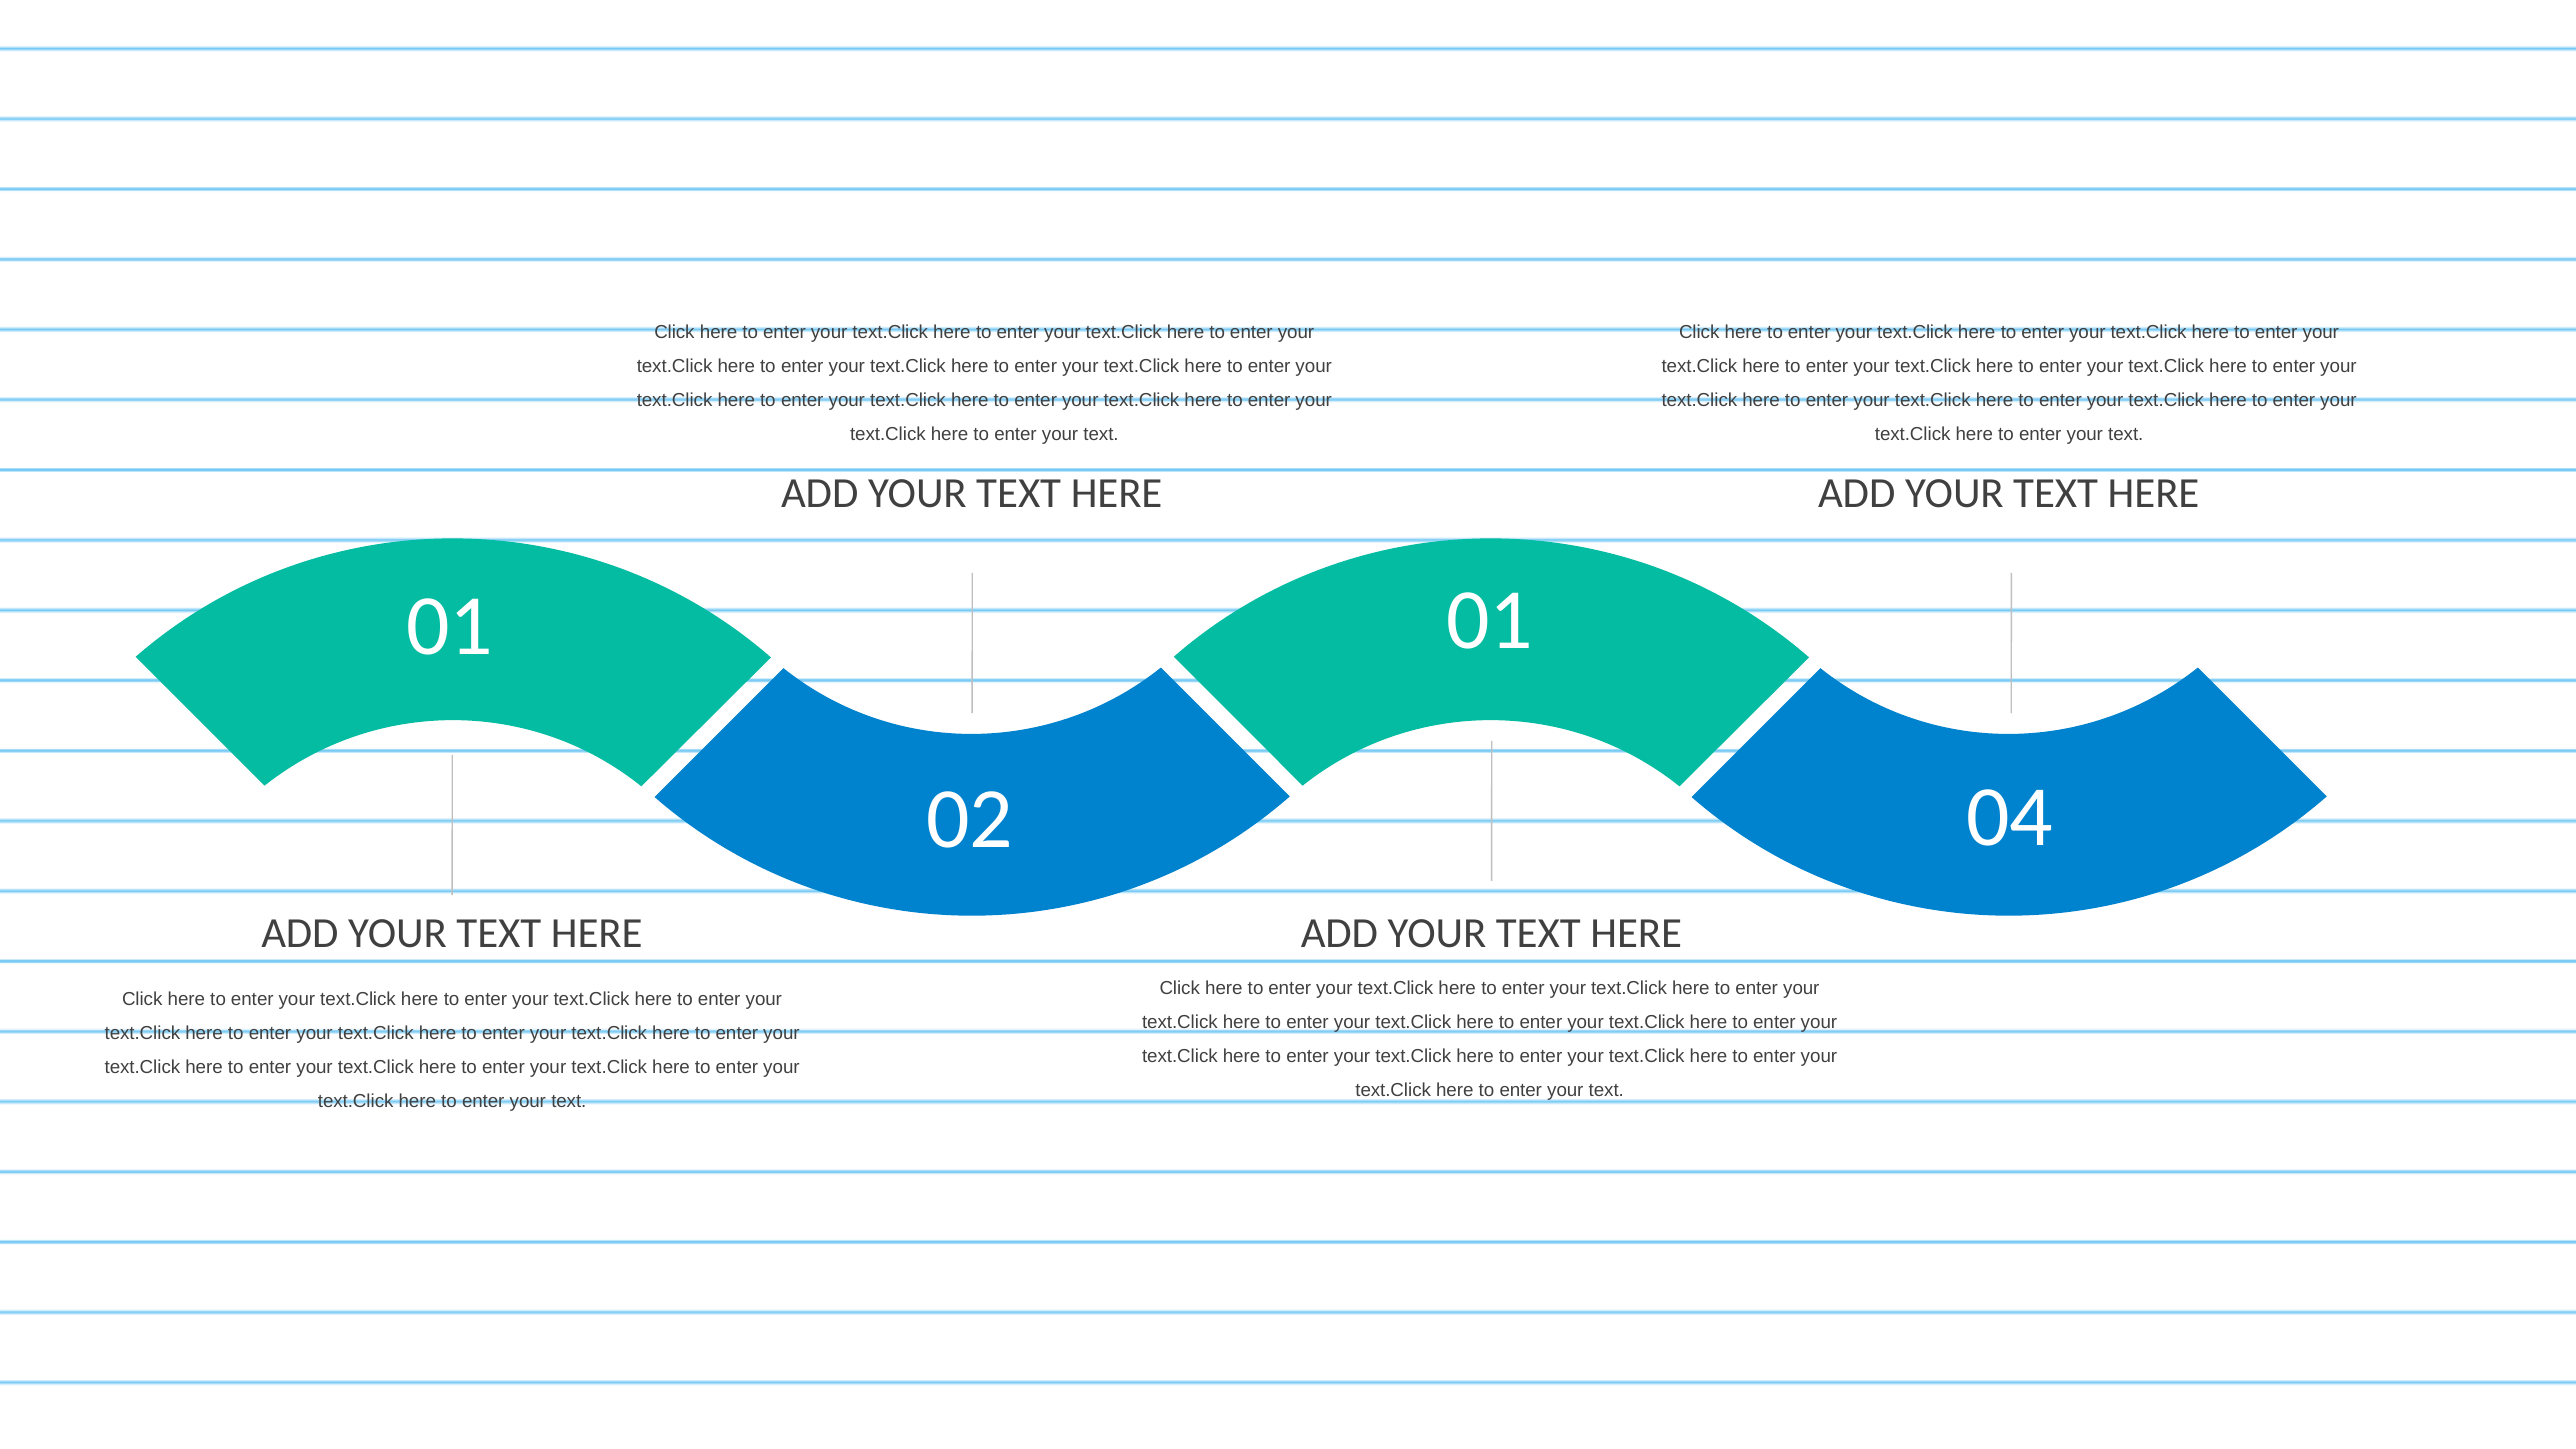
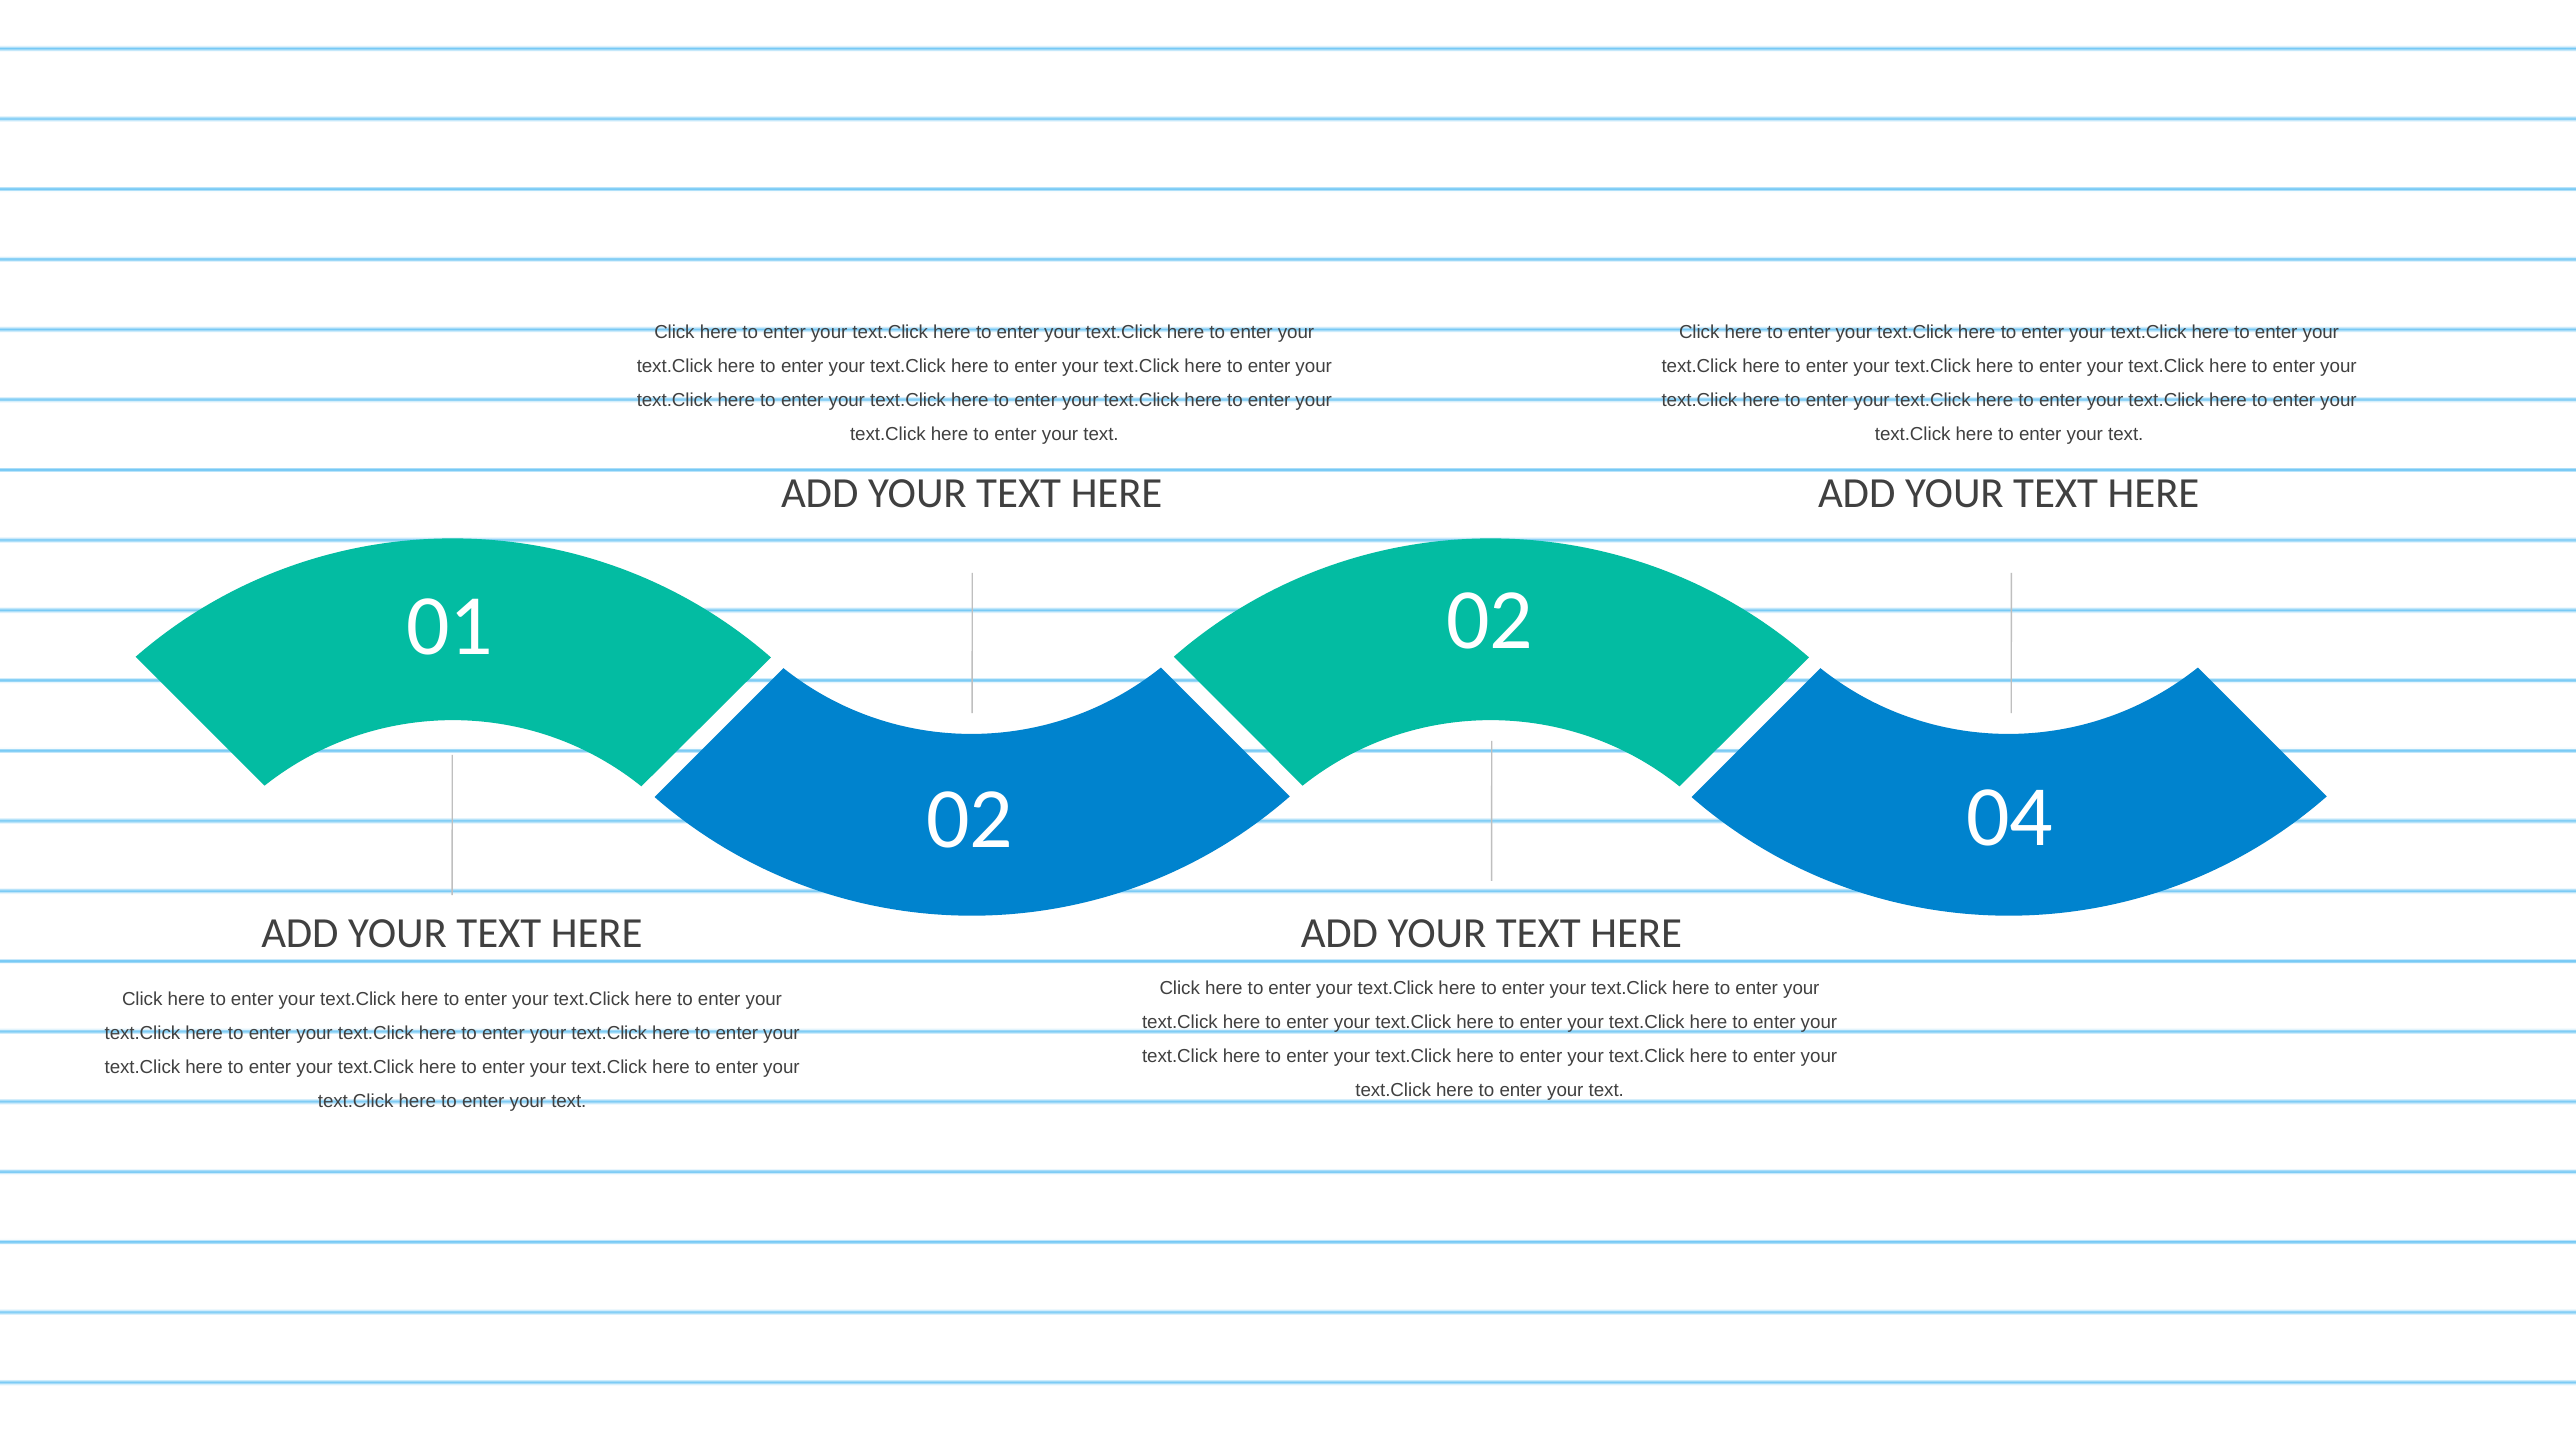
01 01: 01 -> 02
